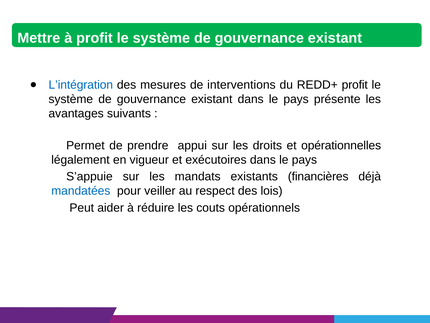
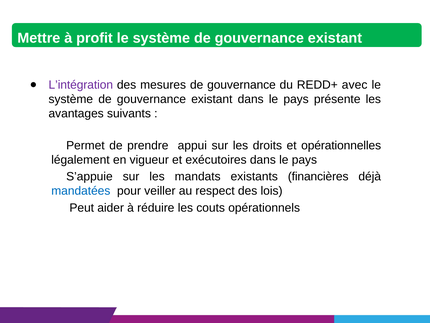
L’intégration colour: blue -> purple
mesures de interventions: interventions -> gouvernance
REDD+ profit: profit -> avec
